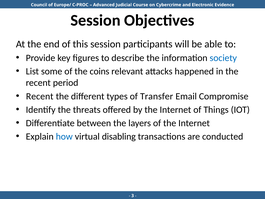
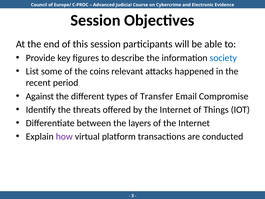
Recent at (40, 96): Recent -> Against
how colour: blue -> purple
disabling: disabling -> platform
